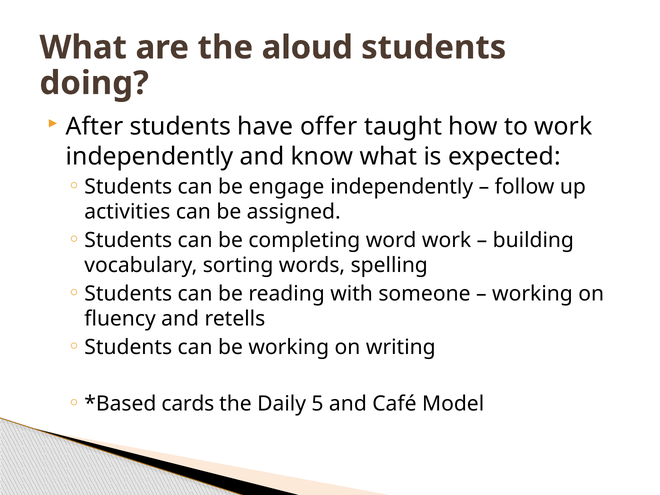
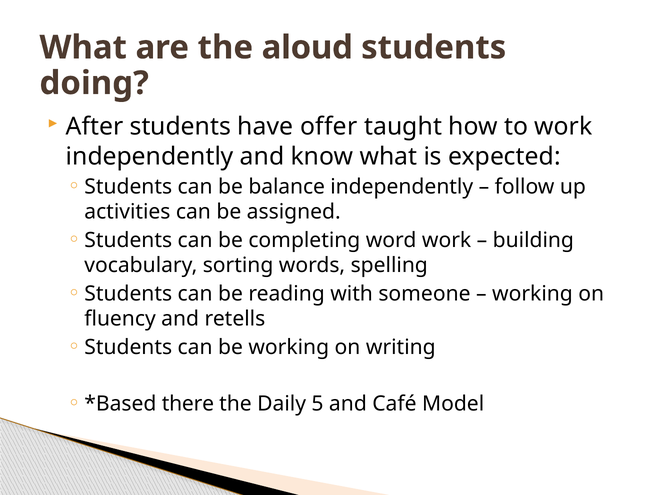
engage: engage -> balance
cards: cards -> there
